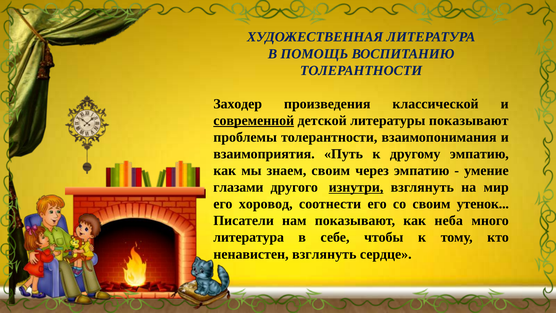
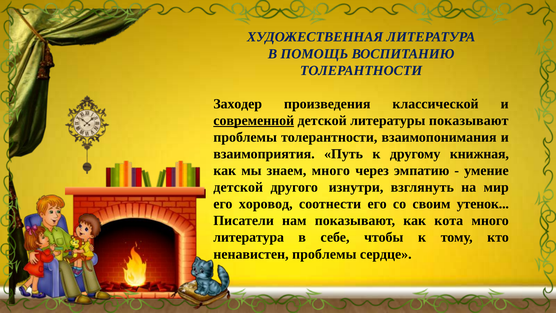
другому эмпатию: эмпатию -> книжная
знаем своим: своим -> много
глазами at (238, 187): глазами -> детской
изнутри underline: present -> none
неба: неба -> кота
ненавистен взглянуть: взглянуть -> проблемы
